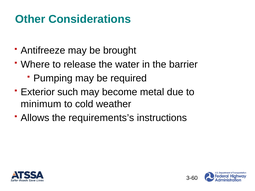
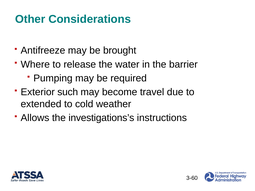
metal: metal -> travel
minimum: minimum -> extended
requirements’s: requirements’s -> investigations’s
